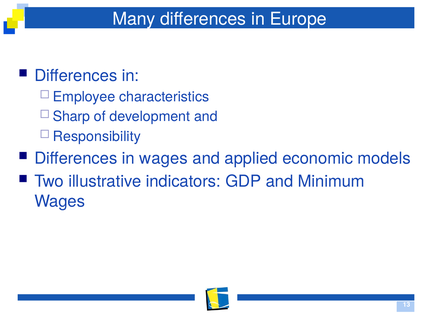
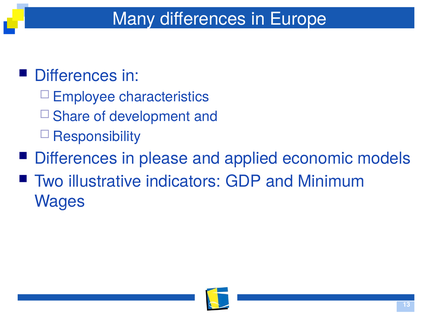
Sharp: Sharp -> Share
in wages: wages -> please
